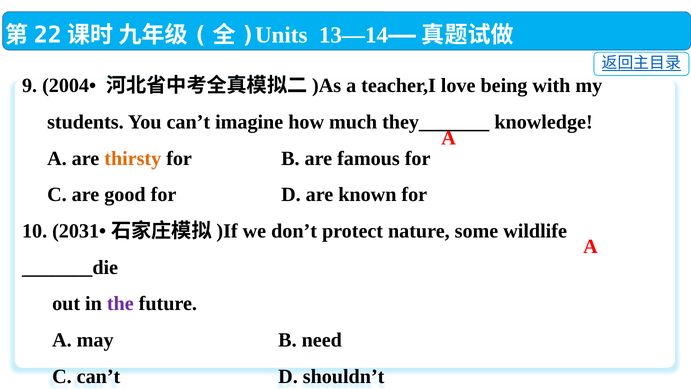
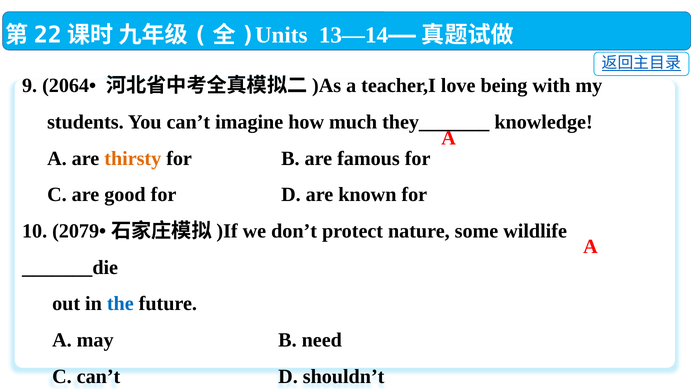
2004•: 2004• -> 2064•
2031•: 2031• -> 2079•
the colour: purple -> blue
